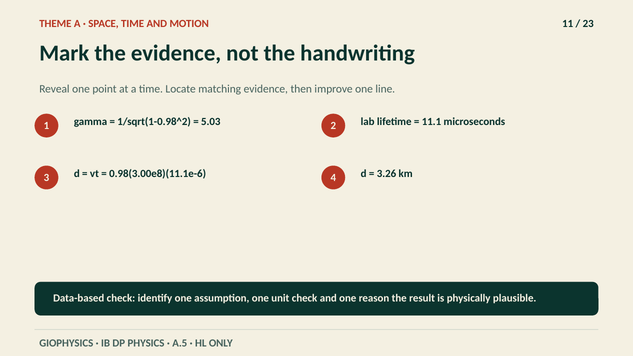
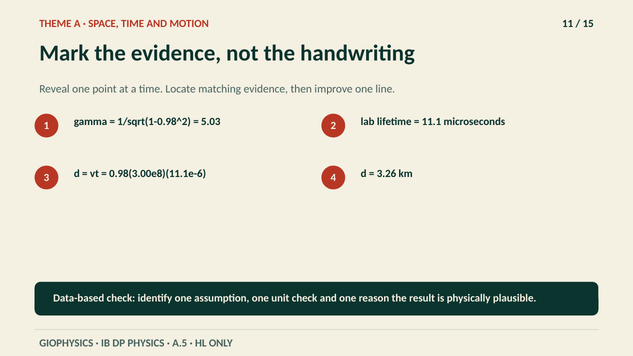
23: 23 -> 15
